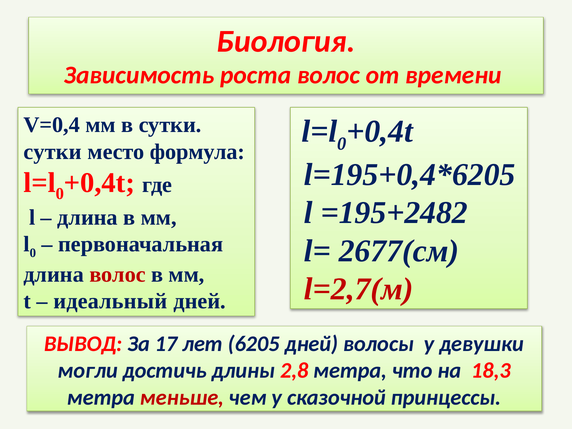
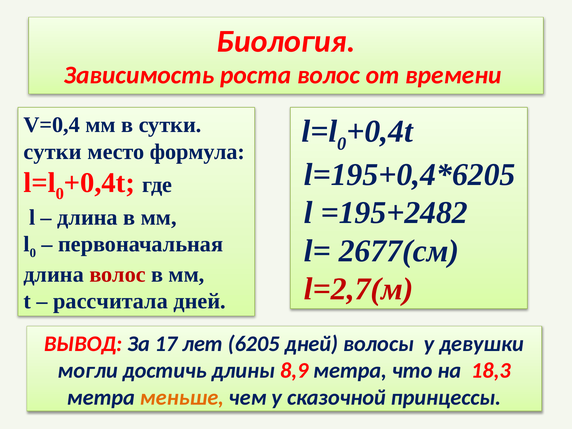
идеальный: идеальный -> рассчитала
2,8: 2,8 -> 8,9
меньше colour: red -> orange
